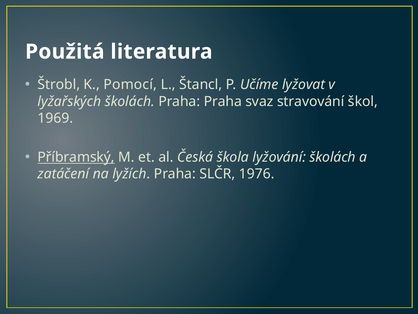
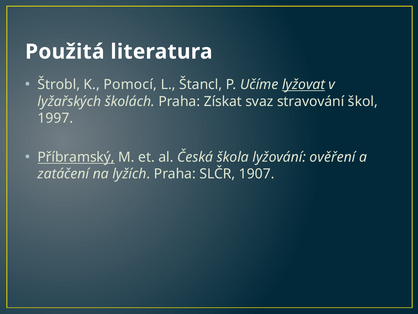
lyžovat underline: none -> present
Praha Praha: Praha -> Získat
1969: 1969 -> 1997
lyžování školách: školách -> ověření
1976: 1976 -> 1907
